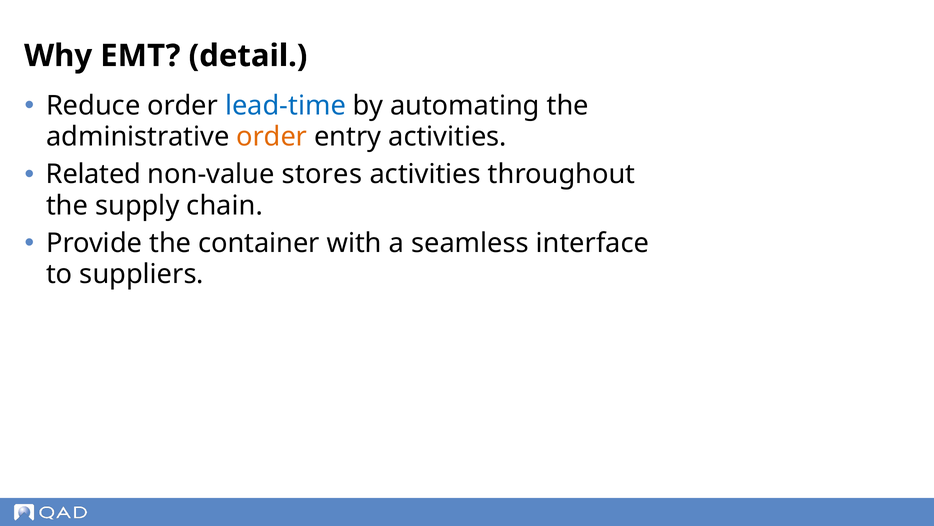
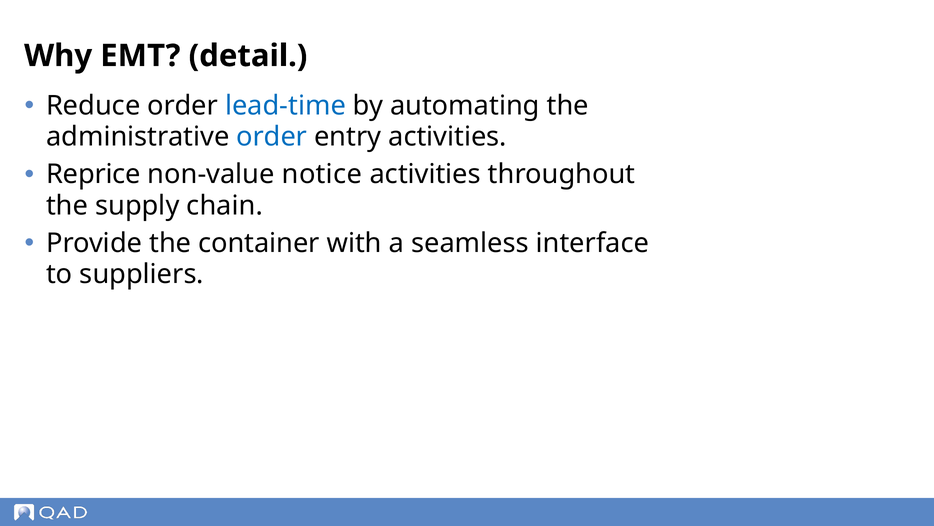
order at (272, 137) colour: orange -> blue
Related: Related -> Reprice
stores: stores -> notice
